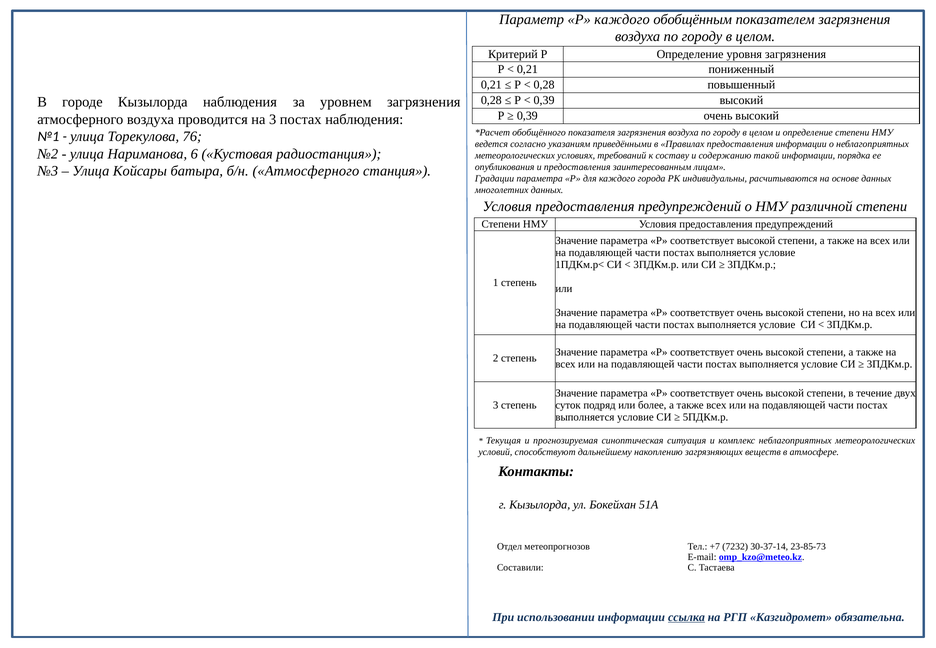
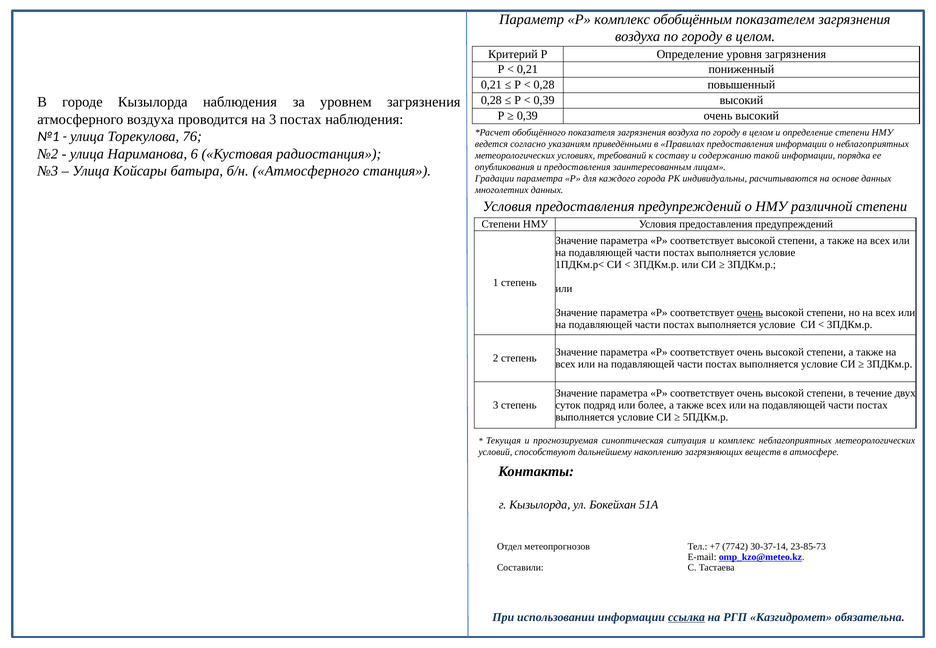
Р каждого: каждого -> комплекс
очень at (750, 313) underline: none -> present
7232: 7232 -> 7742
